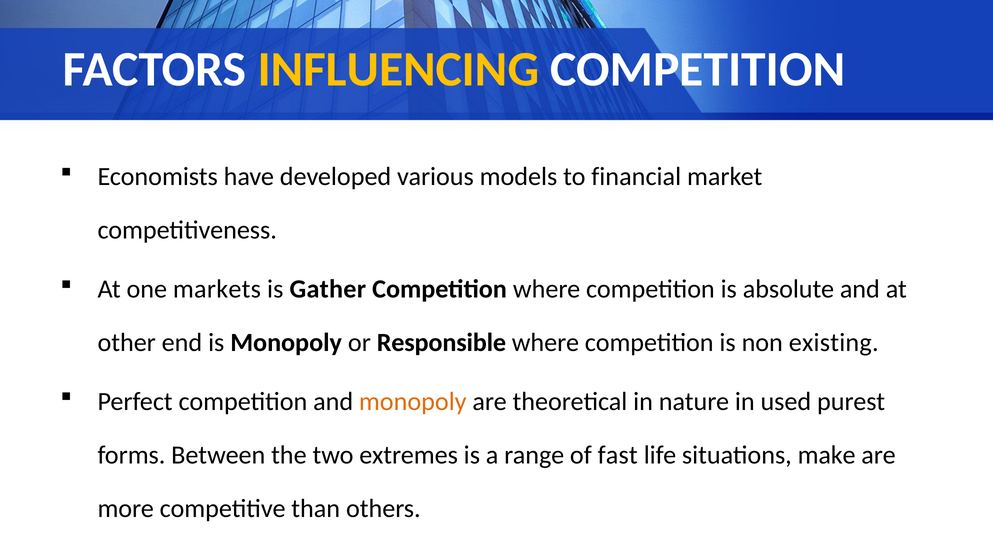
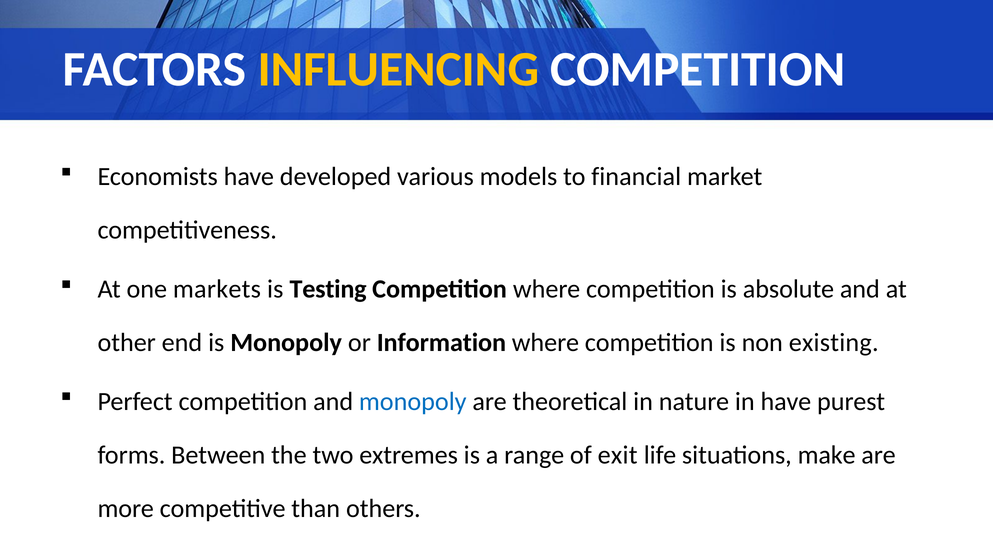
Gather: Gather -> Testing
Responsible: Responsible -> Information
monopoly at (413, 401) colour: orange -> blue
in used: used -> have
fast: fast -> exit
